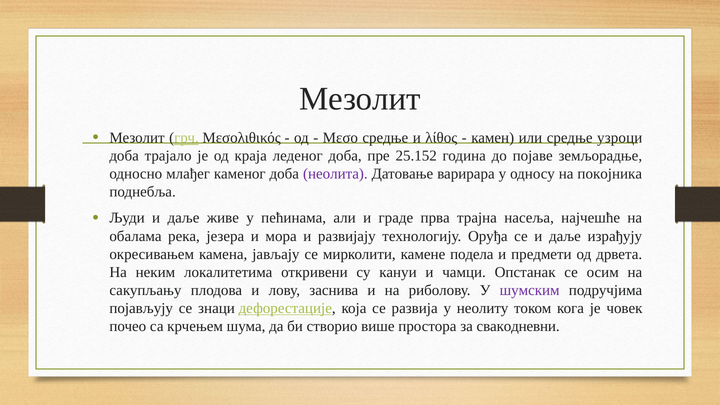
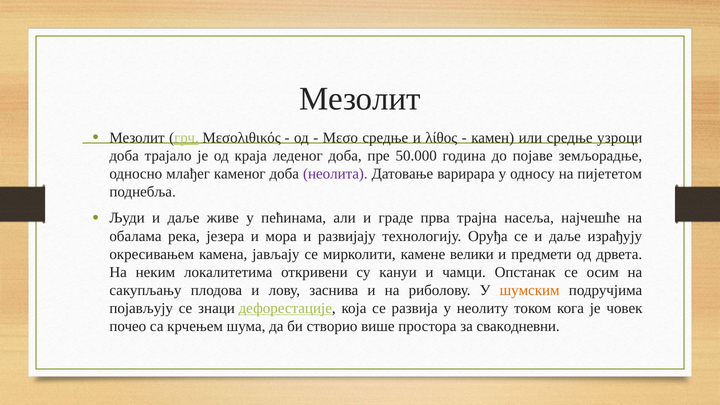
25.152: 25.152 -> 50.000
покојника: покојника -> пијететом
подела: подела -> велики
шумским colour: purple -> orange
